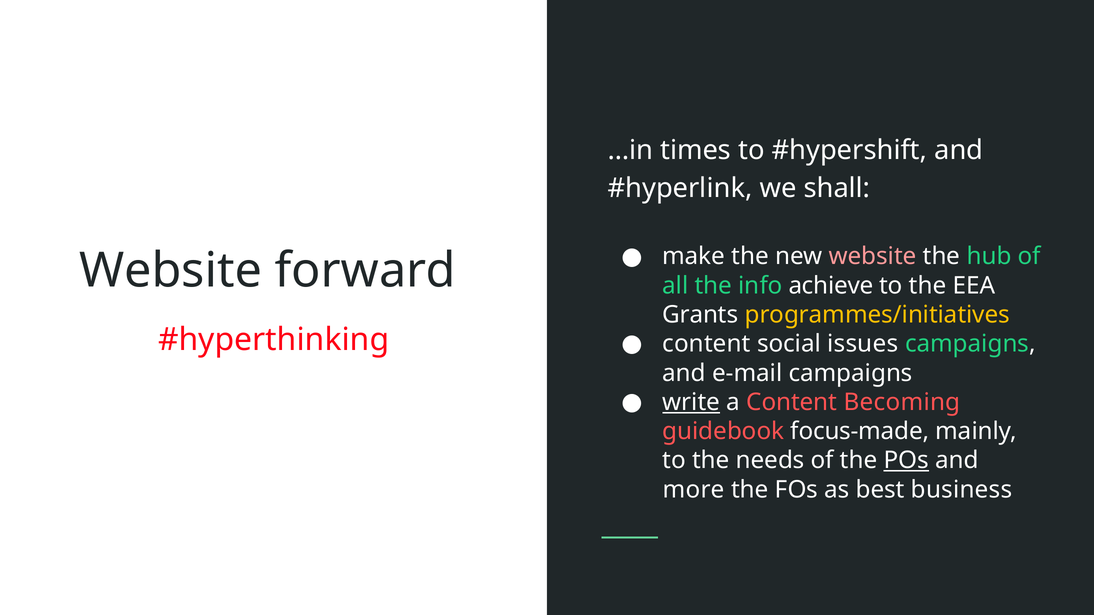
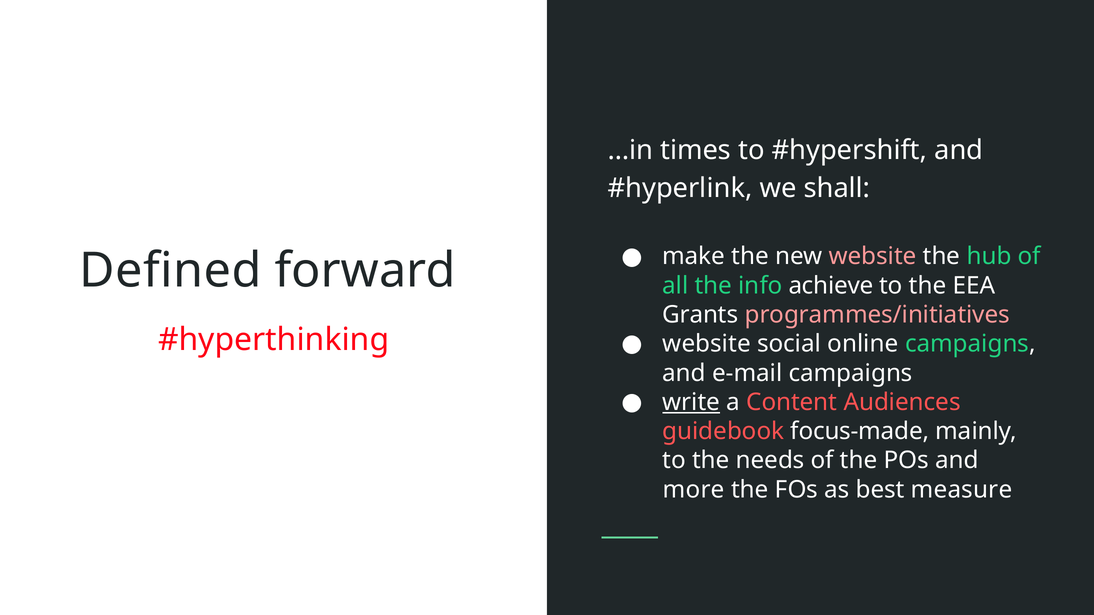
Website at (171, 271): Website -> Defined
programmes/initiatives colour: yellow -> pink
content at (707, 344): content -> website
issues: issues -> online
Becoming: Becoming -> Audiences
POs underline: present -> none
business: business -> measure
